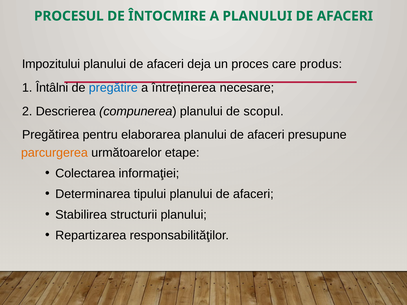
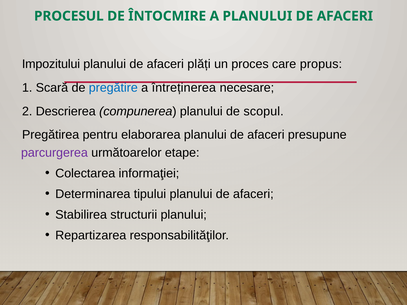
deja: deja -> plăți
produs: produs -> propus
Întâlni: Întâlni -> Scară
parcurgerea colour: orange -> purple
